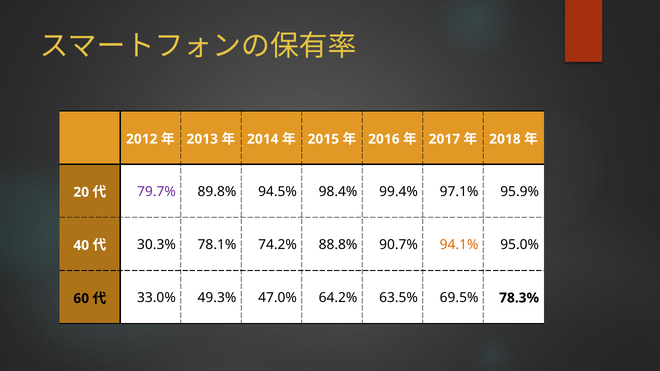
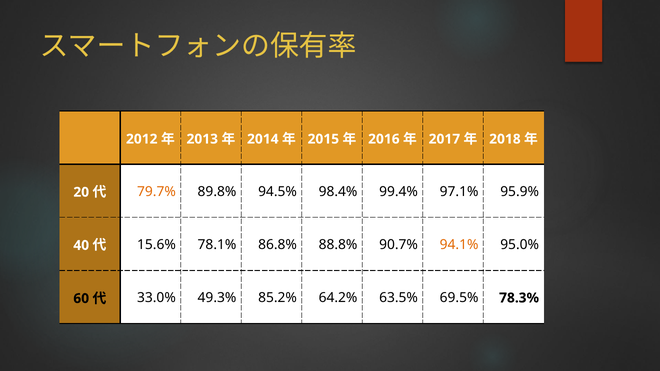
79.7% colour: purple -> orange
30.3%: 30.3% -> 15.6%
74.2%: 74.2% -> 86.8%
47.0%: 47.0% -> 85.2%
